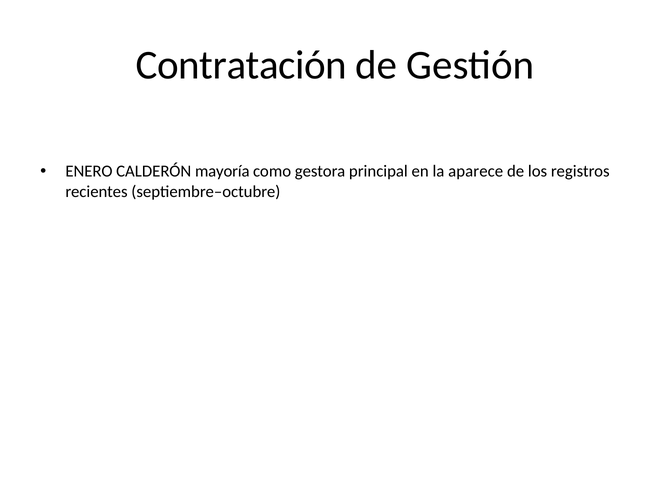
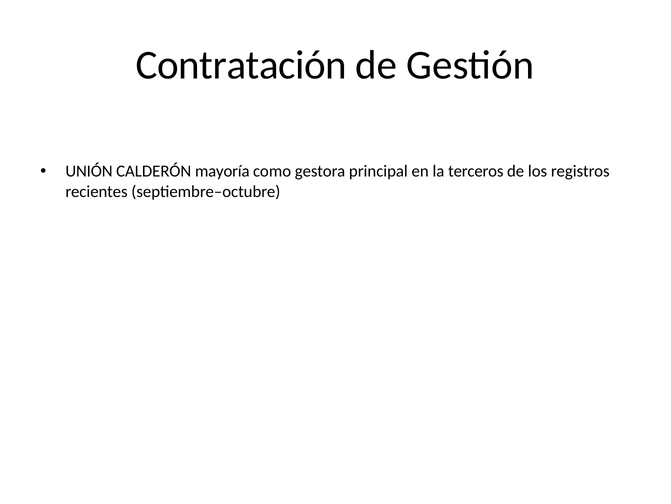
ENERO: ENERO -> UNIÓN
aparece: aparece -> terceros
